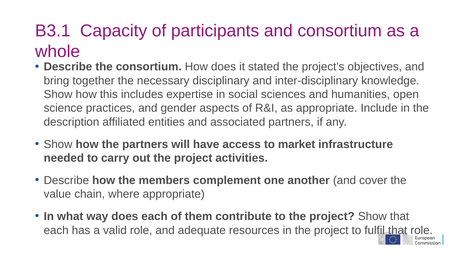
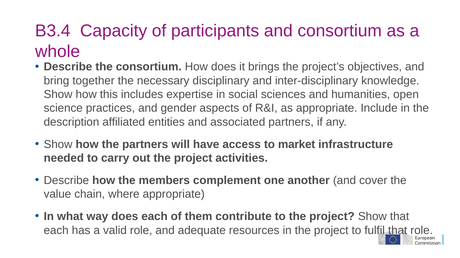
B3.1: B3.1 -> B3.4
stated: stated -> brings
